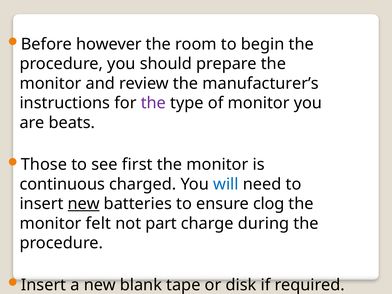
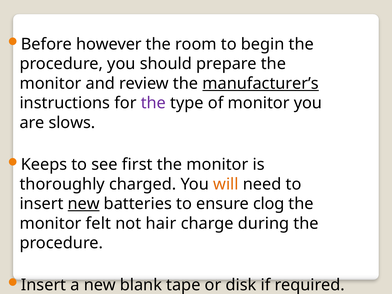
manufacturer’s underline: none -> present
beats: beats -> slows
Those: Those -> Keeps
continuous: continuous -> thoroughly
will colour: blue -> orange
part: part -> hair
